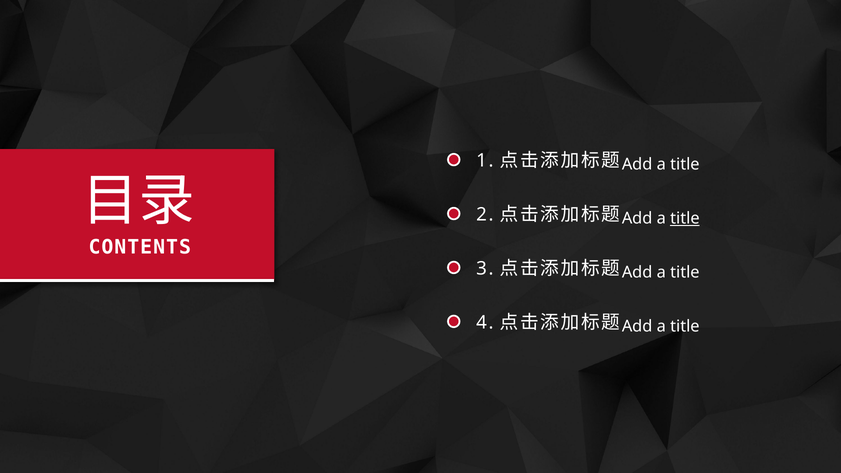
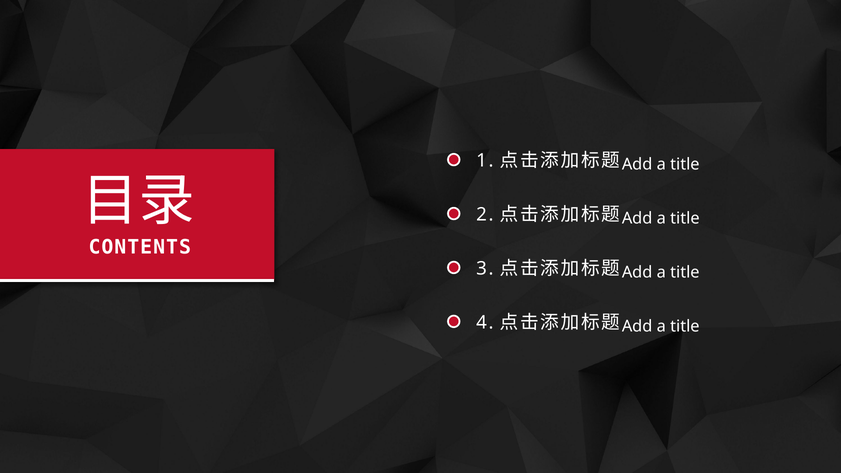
title at (685, 218) underline: present -> none
